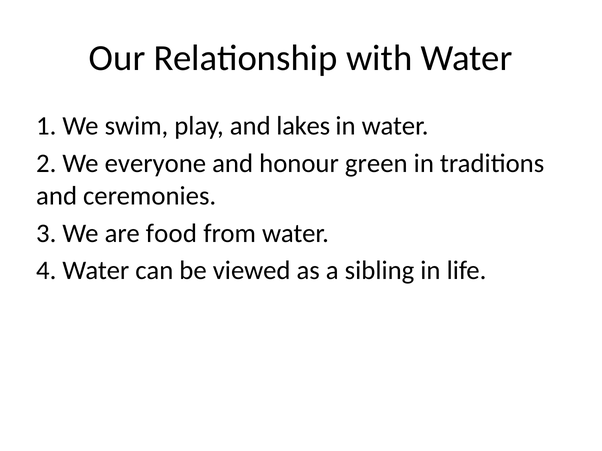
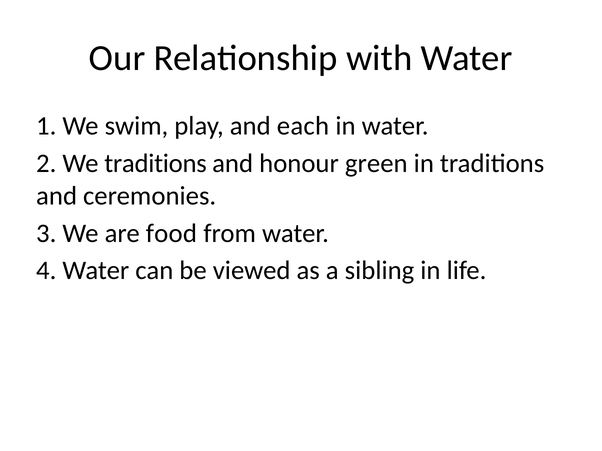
lakes: lakes -> each
We everyone: everyone -> traditions
